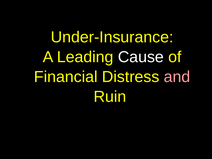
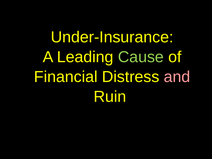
Cause colour: white -> light green
